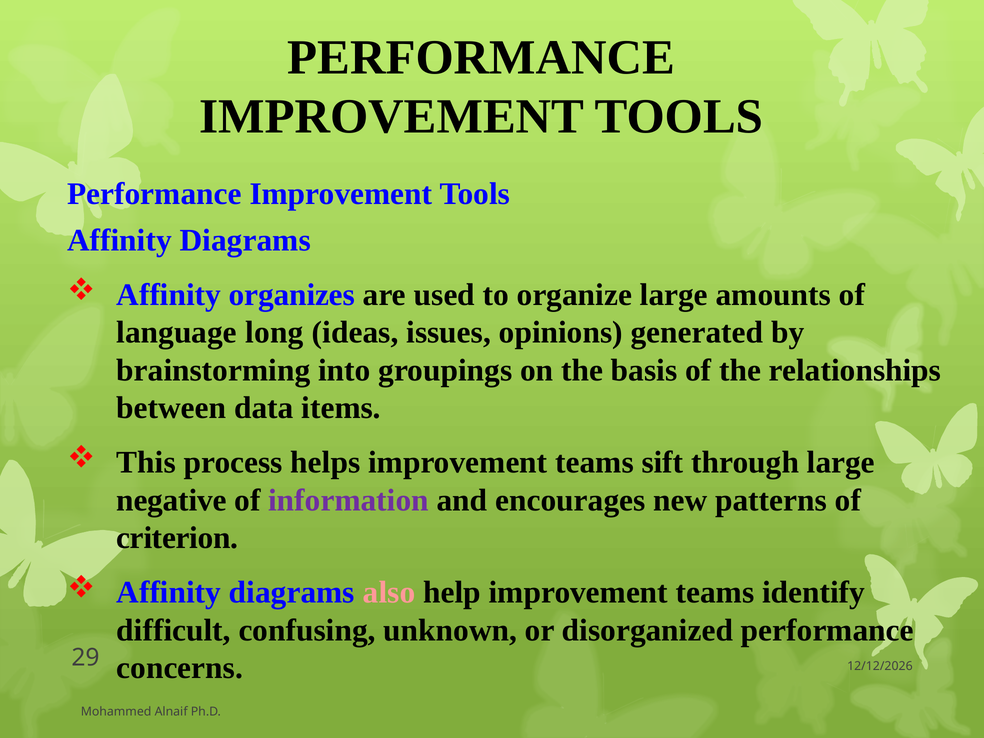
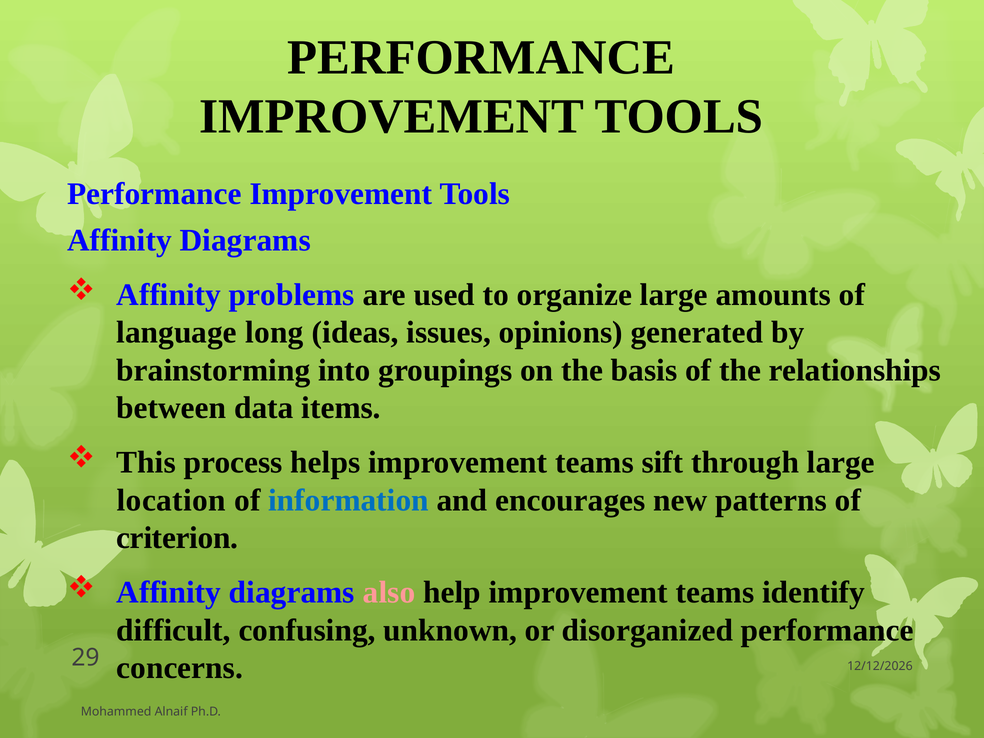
organizes: organizes -> problems
negative: negative -> location
information colour: purple -> blue
